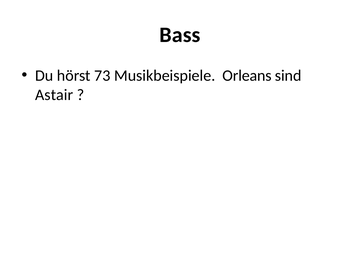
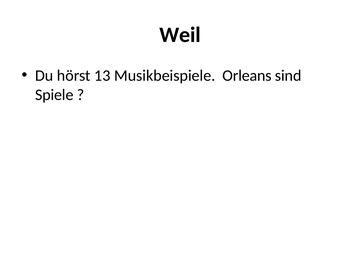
Bass: Bass -> Weil
73: 73 -> 13
Astair: Astair -> Spiele
